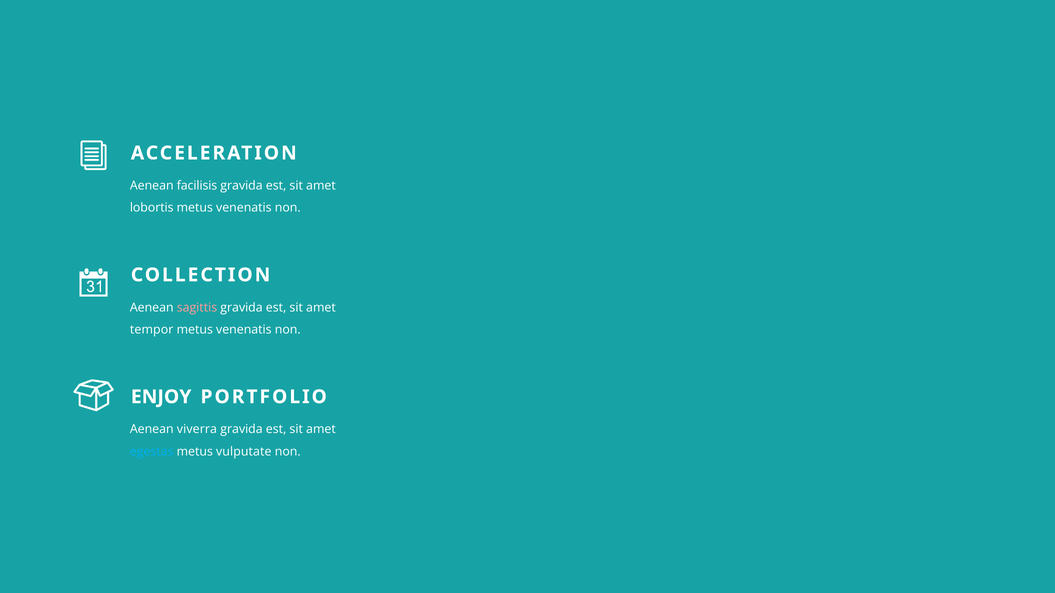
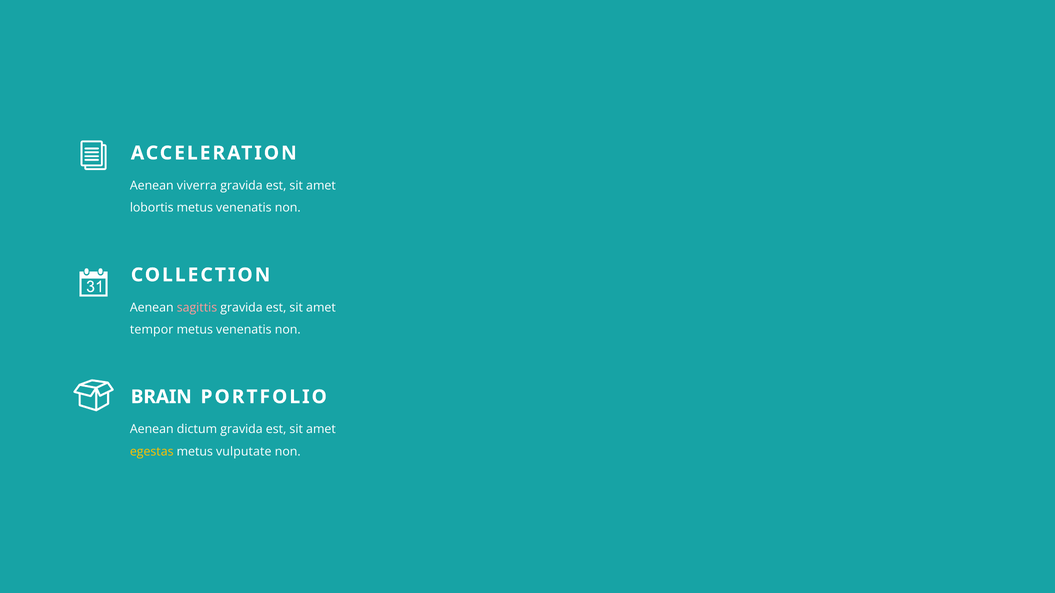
facilisis: facilisis -> viverra
ENJOY: ENJOY -> BRAIN
viverra: viverra -> dictum
egestas colour: light blue -> yellow
